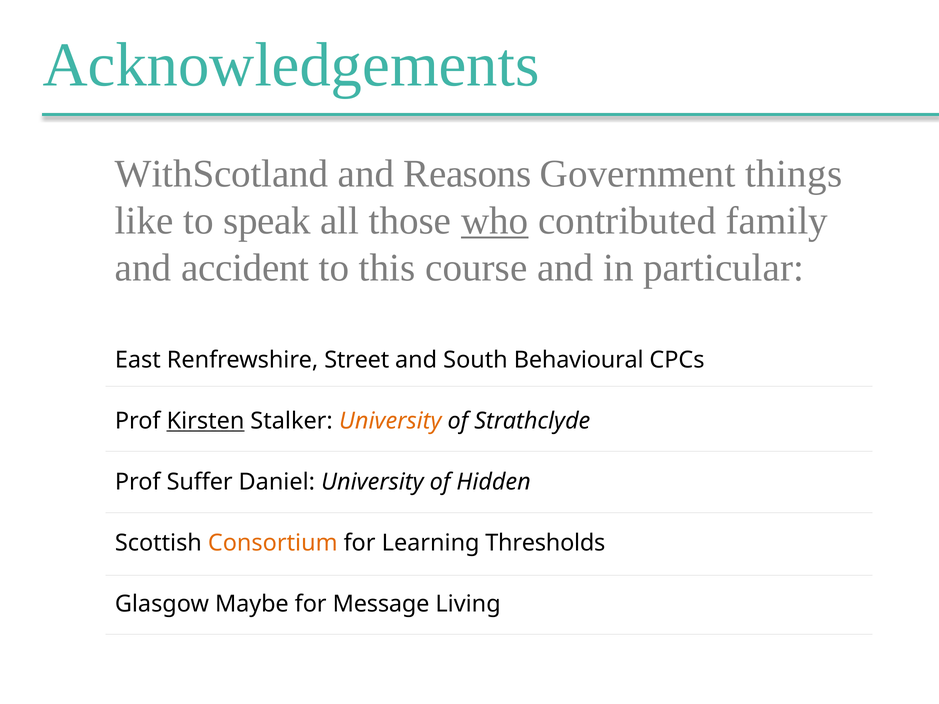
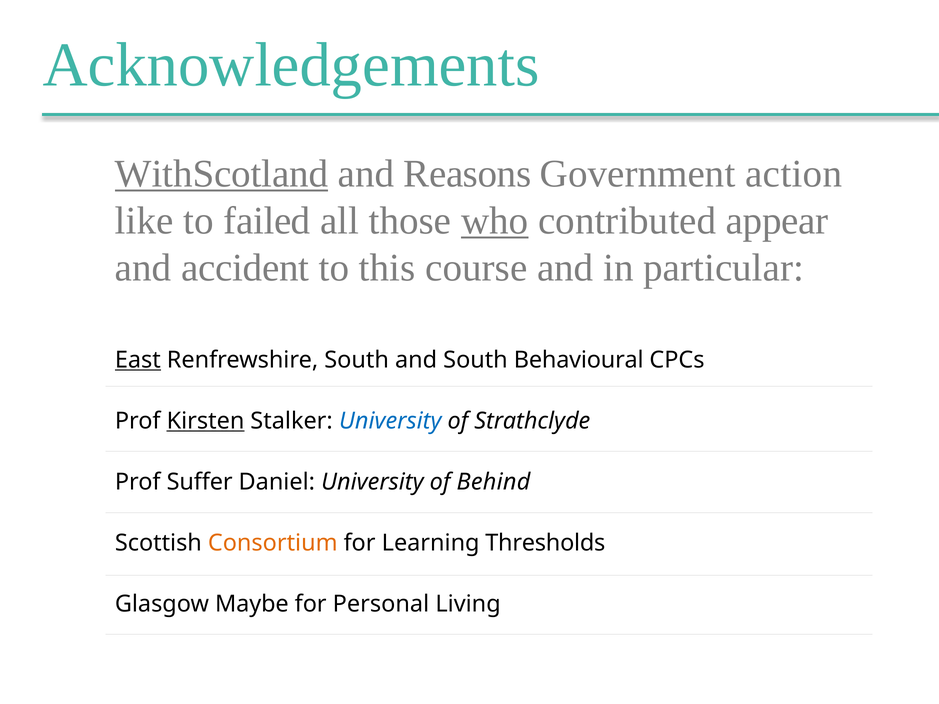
WithScotland underline: none -> present
things: things -> action
speak: speak -> failed
family: family -> appear
East underline: none -> present
Renfrewshire Street: Street -> South
University at (390, 421) colour: orange -> blue
Hidden: Hidden -> Behind
Message: Message -> Personal
